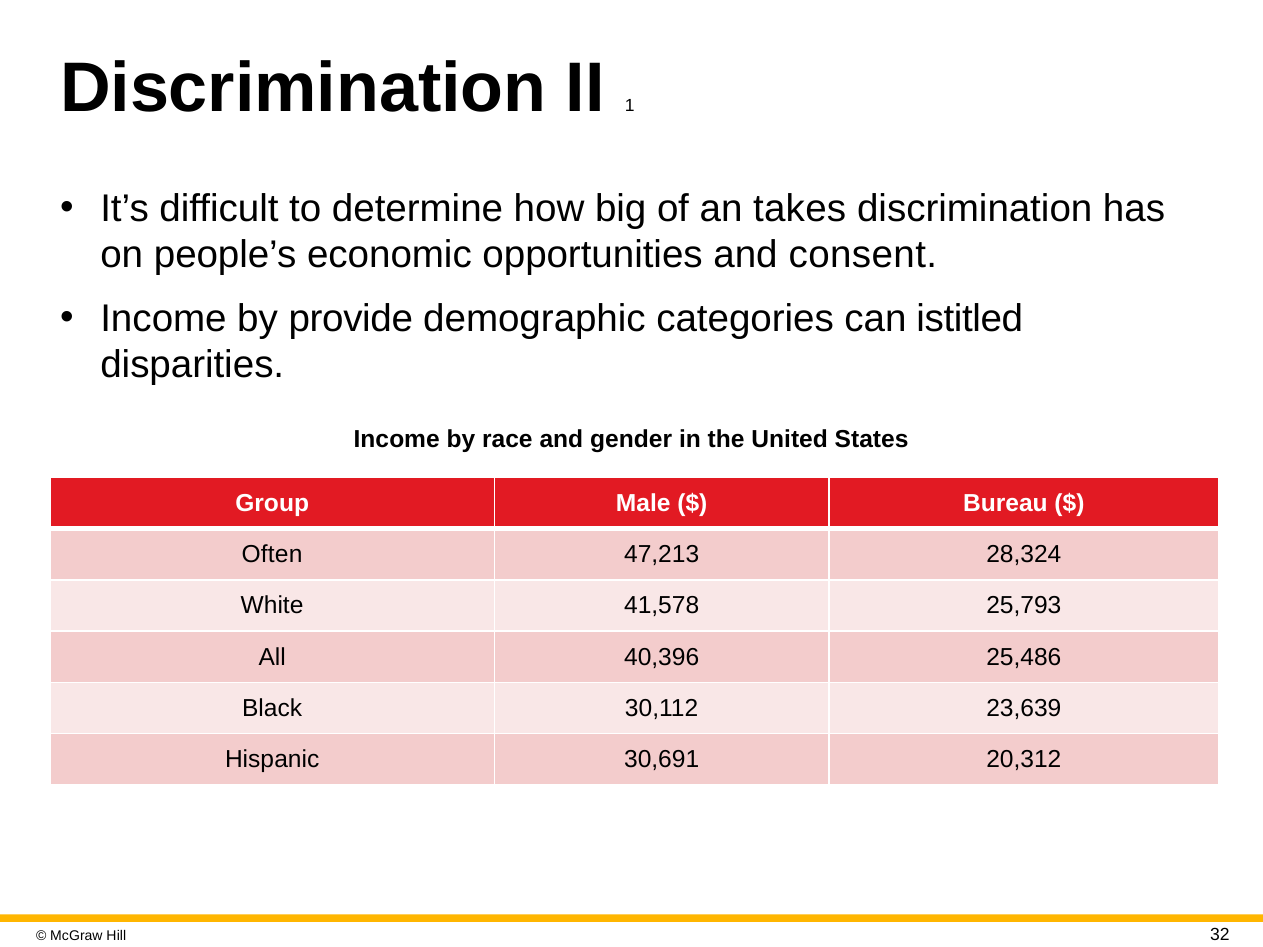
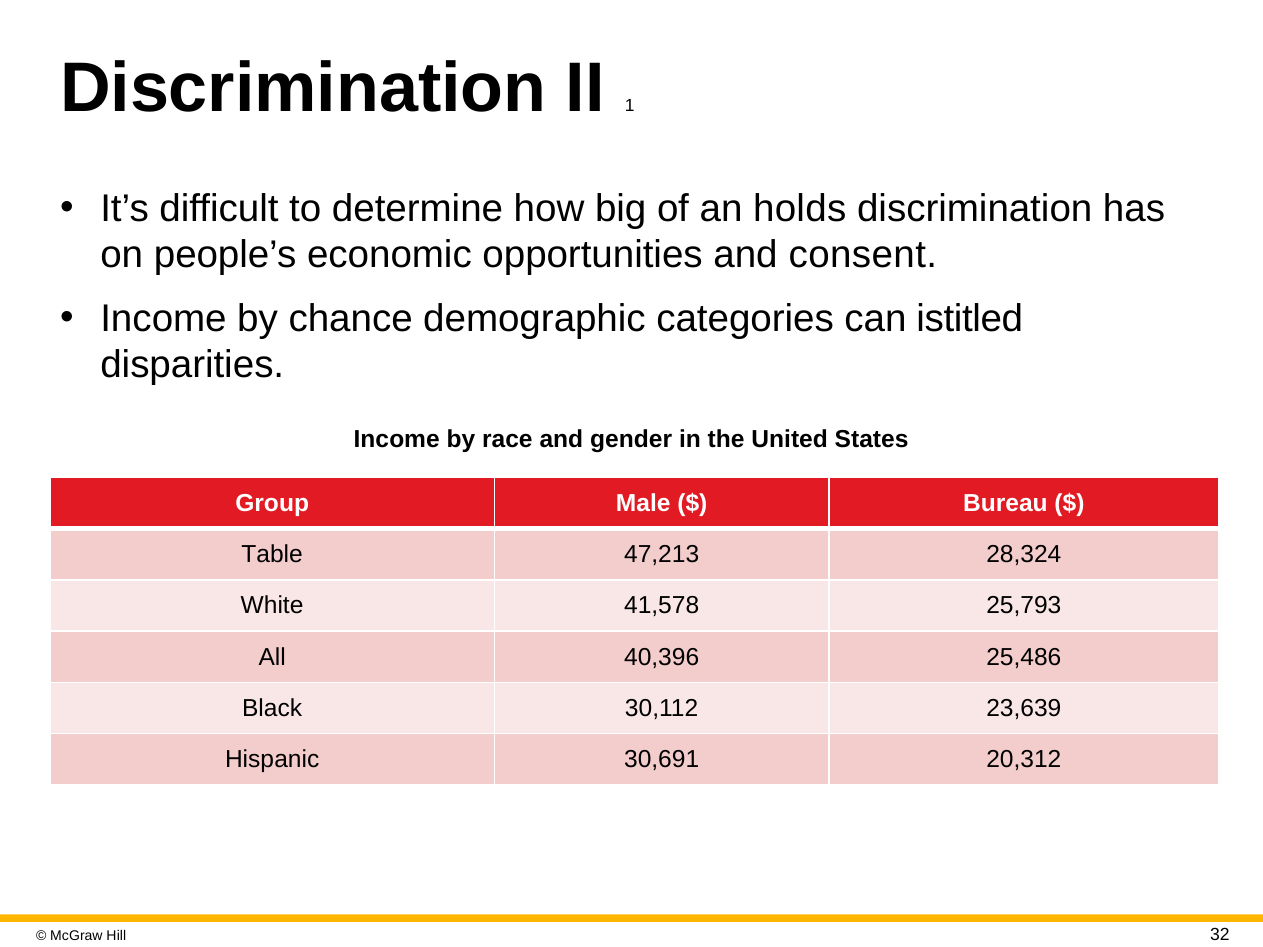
takes: takes -> holds
provide: provide -> chance
Often: Often -> Table
